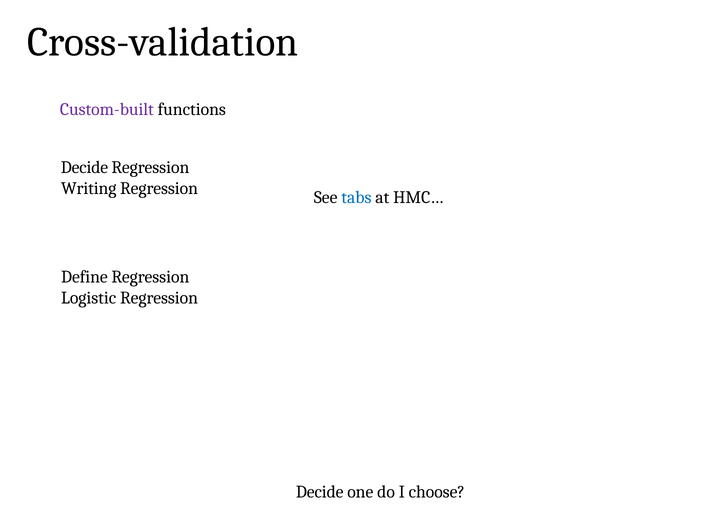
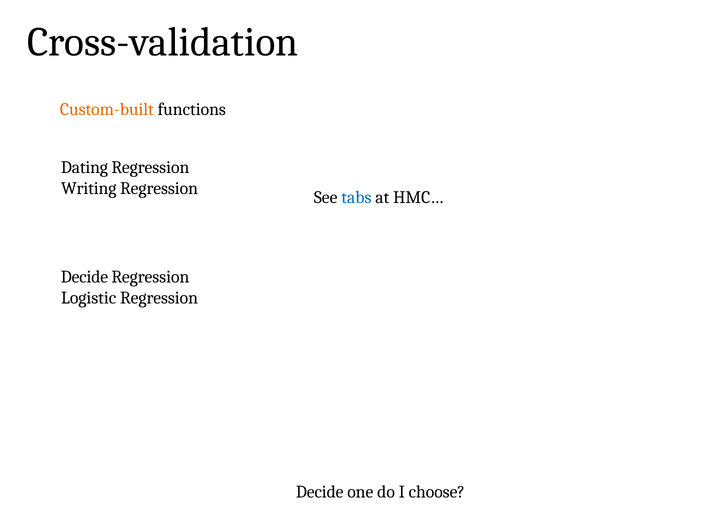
Custom-built colour: purple -> orange
Decide at (84, 167): Decide -> Dating
Define at (84, 277): Define -> Decide
